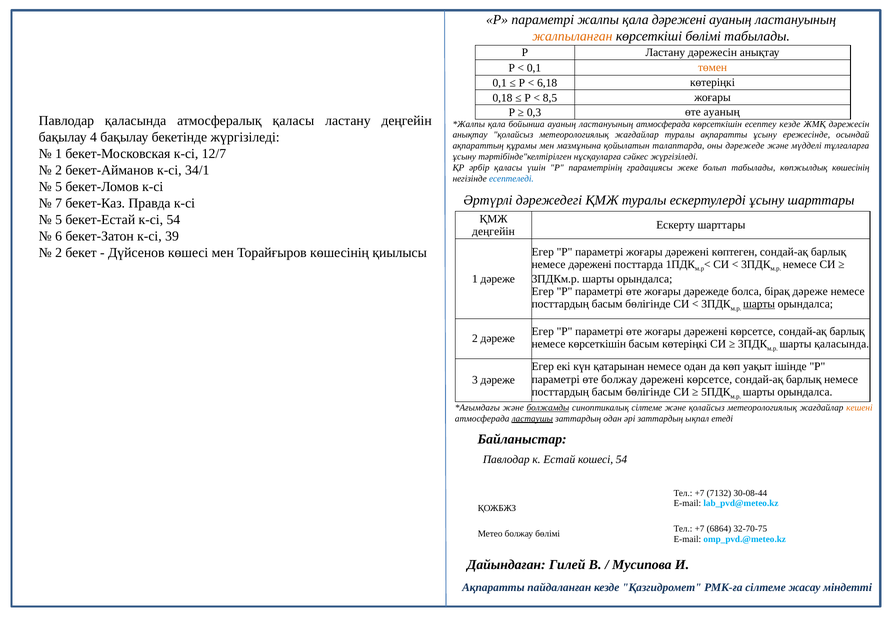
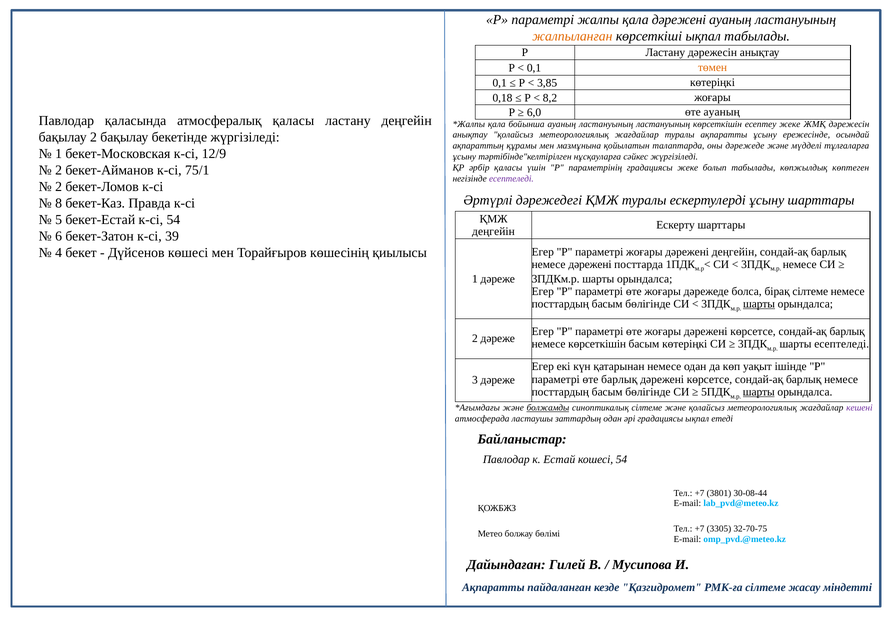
көрсеткіші бөлімі: бөлімі -> ықпал
6,18: 6,18 -> 3,85
8,5: 8,5 -> 8,2
0,3: 0,3 -> 6,0
ластануының атмосферада: атмосферада -> ластануының
есептеу кезде: кезде -> жеке
бақылау 4: 4 -> 2
12/7: 12/7 -> 12/9
көпжылдық көшесінің: көшесінің -> көптеген
34/1: 34/1 -> 75/1
есептеледі at (511, 179) colour: blue -> purple
5 at (59, 187): 5 -> 2
7: 7 -> 8
2 at (59, 253): 2 -> 4
дәрежені көптеген: көптеген -> деңгейін
бірақ дәреже: дәреже -> сілтеме
шарты қаласында: қаласында -> есептеледі
өте болжау: болжау -> барлық
шарты at (759, 392) underline: none -> present
кешені colour: orange -> purple
ластаушы underline: present -> none
әрі заттардың: заттардың -> градациясы
7132: 7132 -> 3801
6864: 6864 -> 3305
